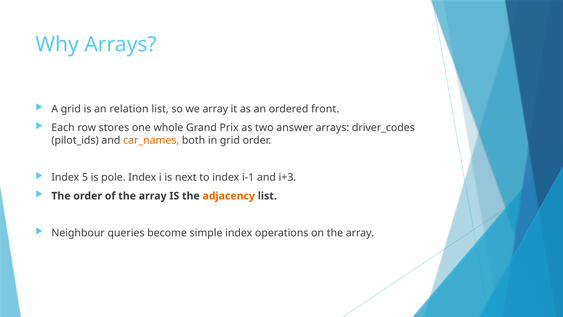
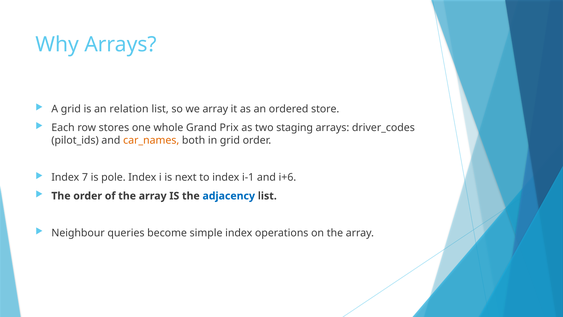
front: front -> store
answer: answer -> staging
5: 5 -> 7
i+3: i+3 -> i+6
adjacency colour: orange -> blue
